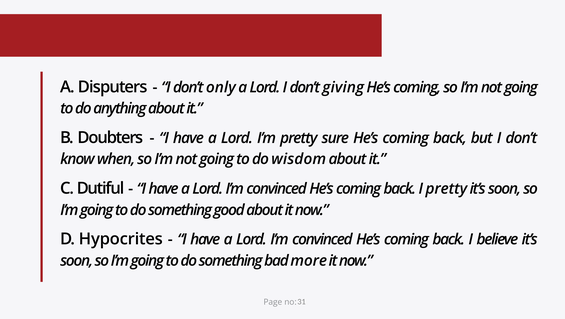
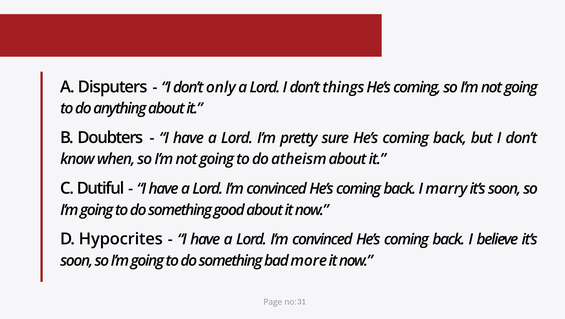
giving: giving -> things
wisdom: wisdom -> atheism
I pretty: pretty -> marry
